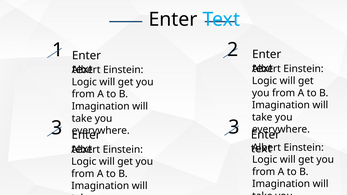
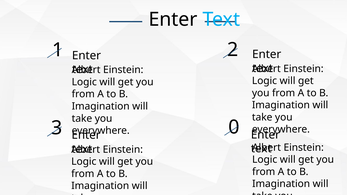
3 3: 3 -> 0
